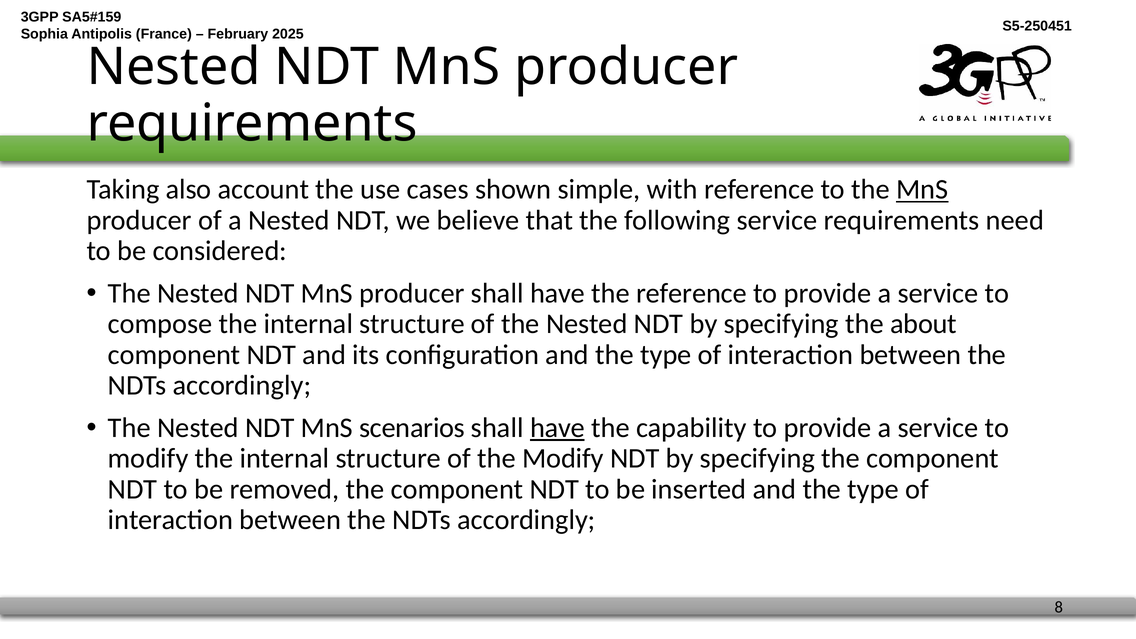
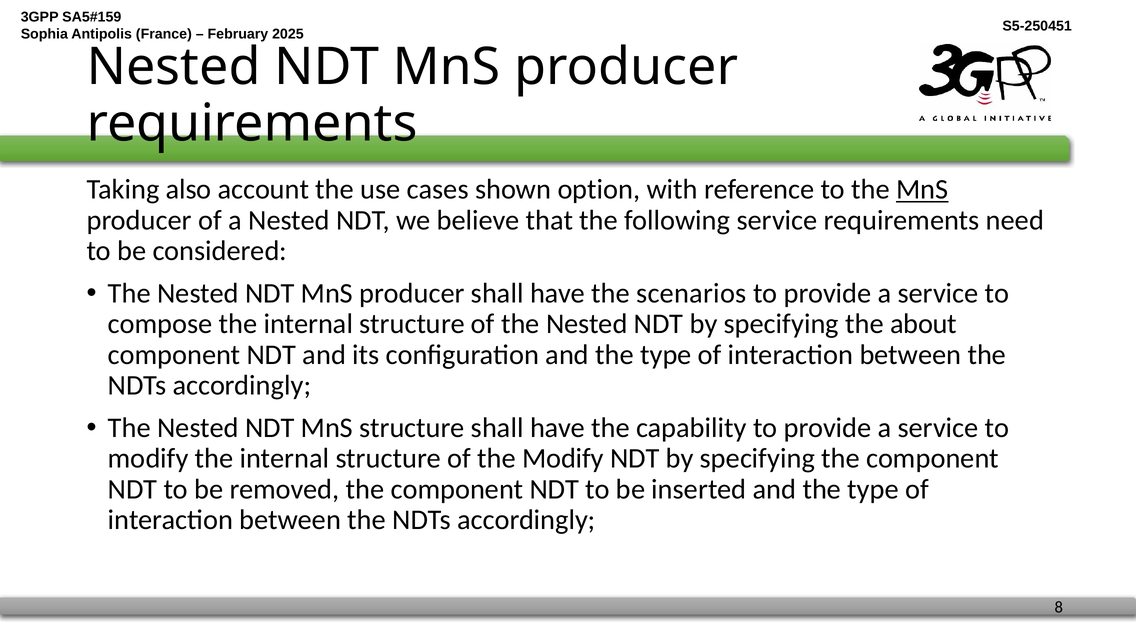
simple: simple -> option
the reference: reference -> scenarios
MnS scenarios: scenarios -> structure
have at (557, 428) underline: present -> none
